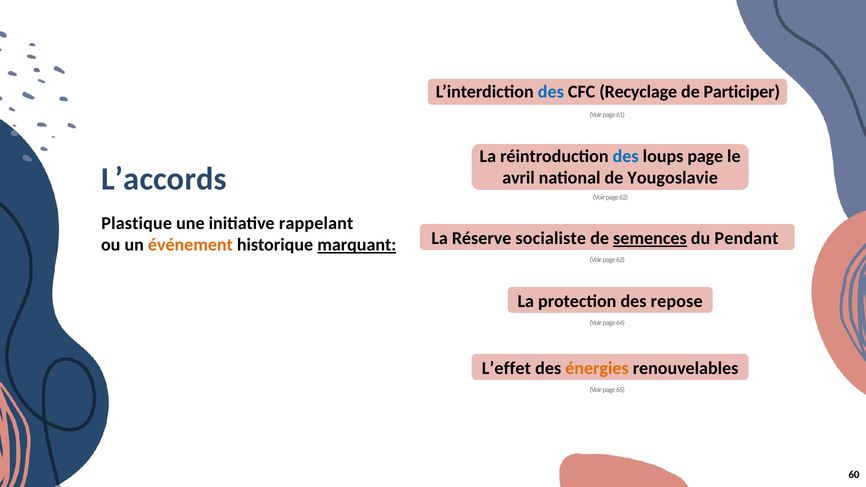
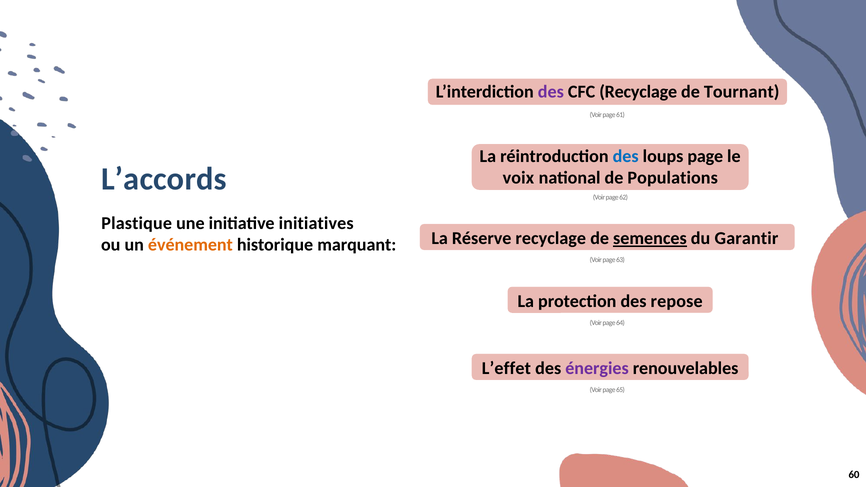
des at (551, 92) colour: blue -> purple
Participer: Participer -> Tournant
avril: avril -> voix
Yougoslavie: Yougoslavie -> Populations
rappelant: rappelant -> initiatives
Réserve socialiste: socialiste -> recyclage
Pendant: Pendant -> Garantir
marquant underline: present -> none
énergies colour: orange -> purple
